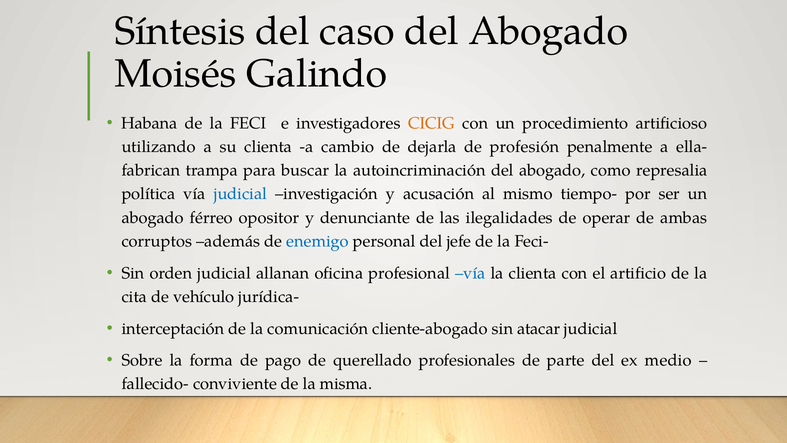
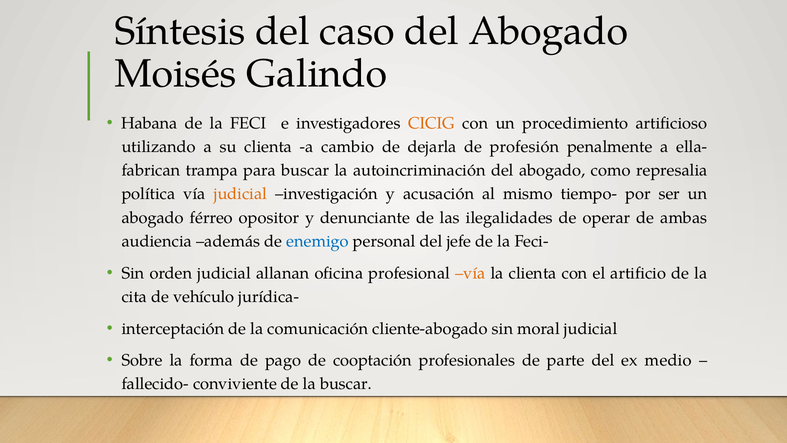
judicial at (240, 194) colour: blue -> orange
corruptos: corruptos -> audiencia
vía at (470, 273) colour: blue -> orange
atacar: atacar -> moral
querellado: querellado -> cooptación
la misma: misma -> buscar
